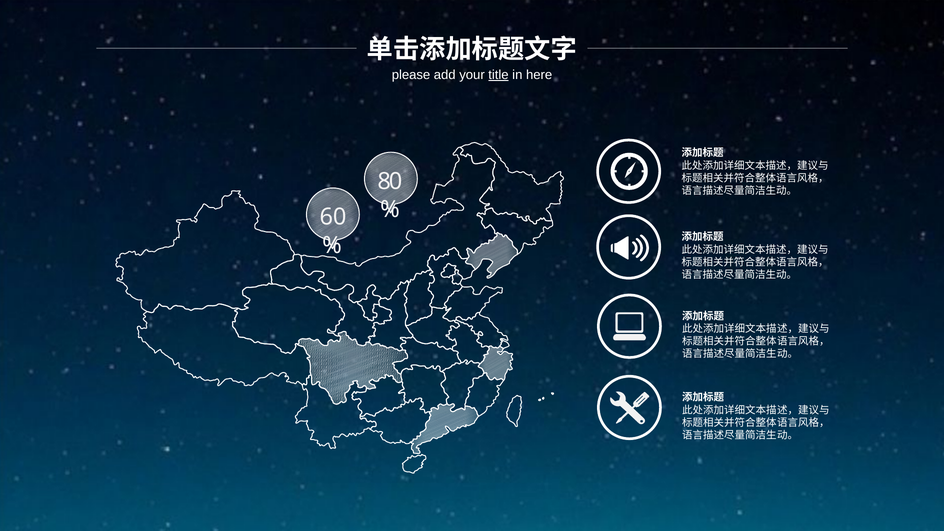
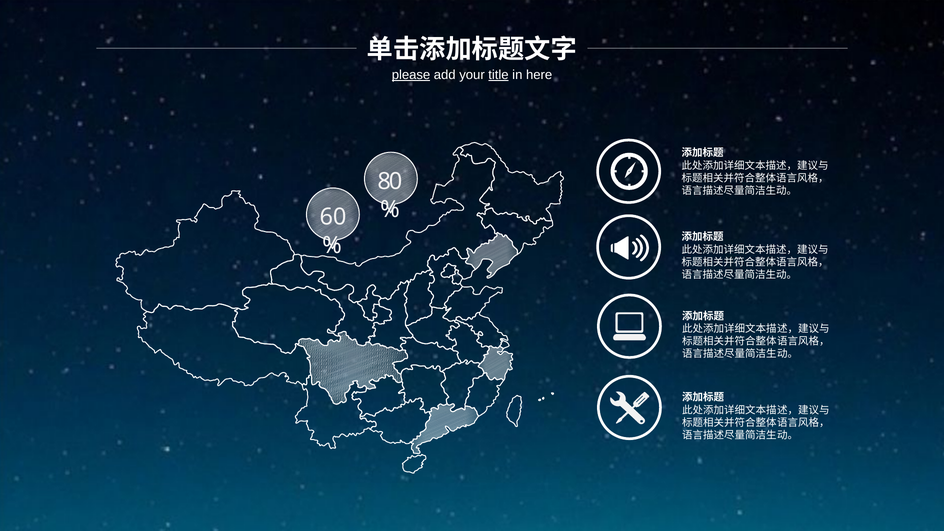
please underline: none -> present
